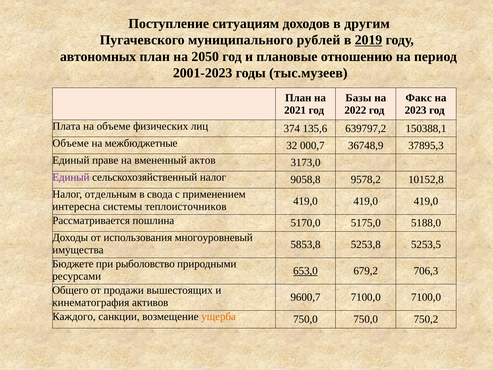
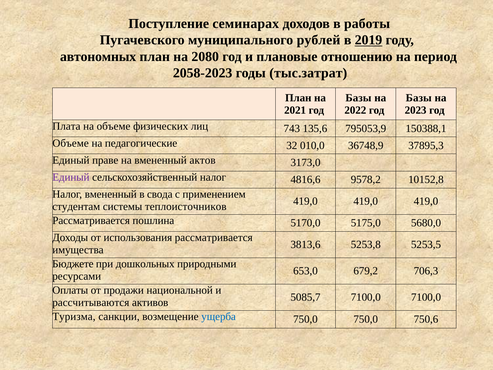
ситуациям: ситуациям -> семинарах
другим: другим -> работы
2050: 2050 -> 2080
2001-2023: 2001-2023 -> 2058-2023
тыс.музеев: тыс.музеев -> тыс.затрат
Факс at (419, 98): Факс -> Базы
374: 374 -> 743
639797,2: 639797,2 -> 795053,9
межбюджетные: межбюджетные -> педагогические
000,7: 000,7 -> 010,0
9058,8: 9058,8 -> 4816,6
Налог отдельным: отдельным -> вмененный
интересна: интересна -> студентам
5188,0: 5188,0 -> 5680,0
использования многоуровневый: многоуровневый -> рассматривается
5853,8: 5853,8 -> 3813,6
рыболовство: рыболовство -> дошкольных
653,0 underline: present -> none
Общего: Общего -> Оплаты
вышестоящих: вышестоящих -> национальной
кинематография: кинематография -> рассчитываются
9600,7: 9600,7 -> 5085,7
Каждого: Каждого -> Туризма
ущерба colour: orange -> blue
750,2: 750,2 -> 750,6
